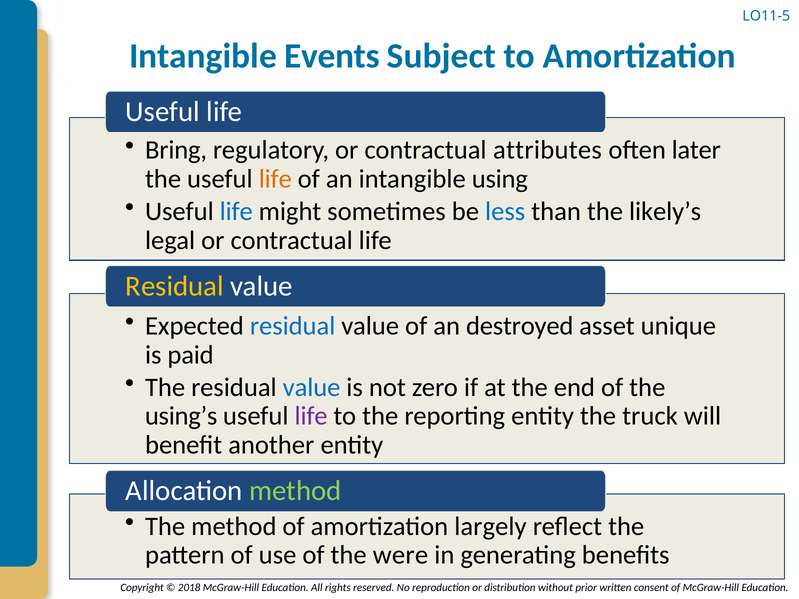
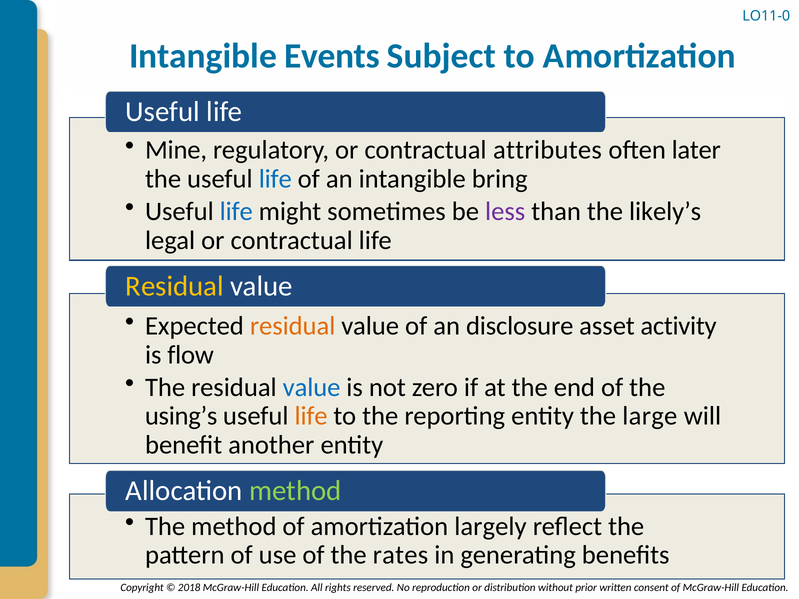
LO11-5: LO11-5 -> LO11-0
Bring: Bring -> Mine
life at (275, 179) colour: orange -> blue
using: using -> bring
less colour: blue -> purple
residual at (293, 326) colour: blue -> orange
destroyed: destroyed -> disclosure
unique: unique -> activity
paid: paid -> flow
life at (311, 416) colour: purple -> orange
truck: truck -> large
were: were -> rates
